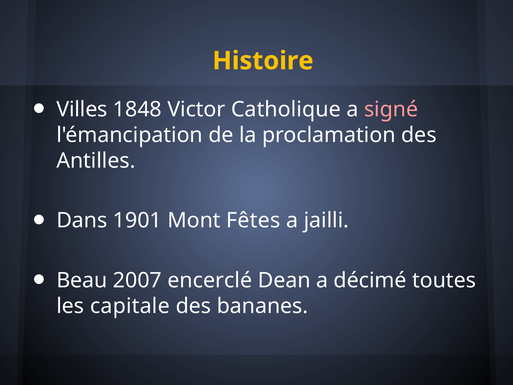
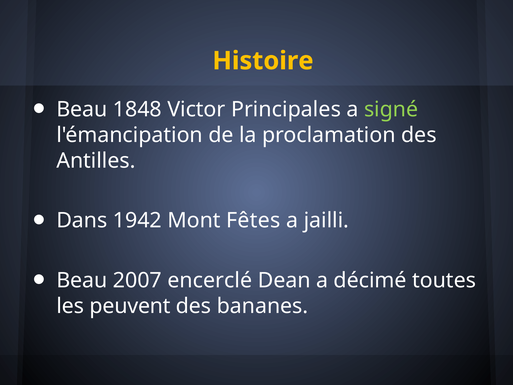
Villes at (82, 109): Villes -> Beau
Catholique: Catholique -> Principales
signé colour: pink -> light green
1901: 1901 -> 1942
capitale: capitale -> peuvent
